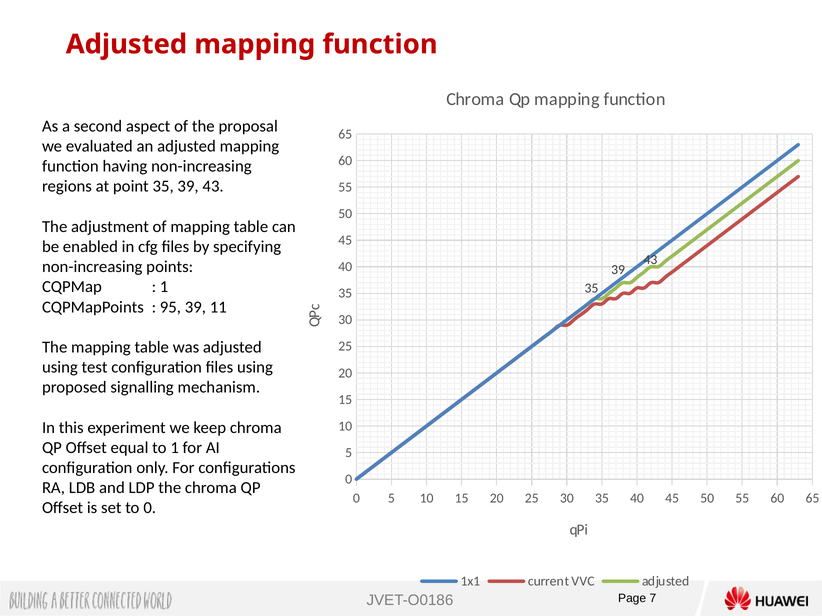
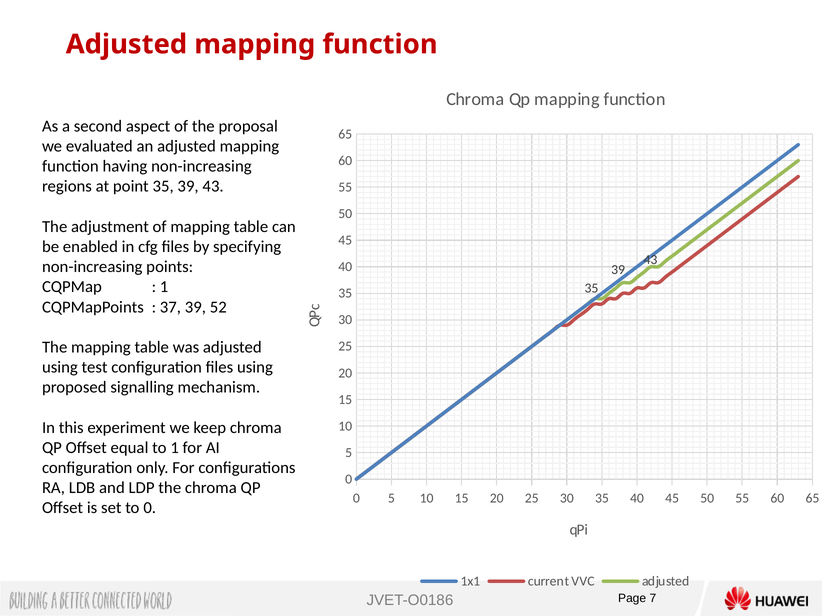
95: 95 -> 37
11: 11 -> 52
